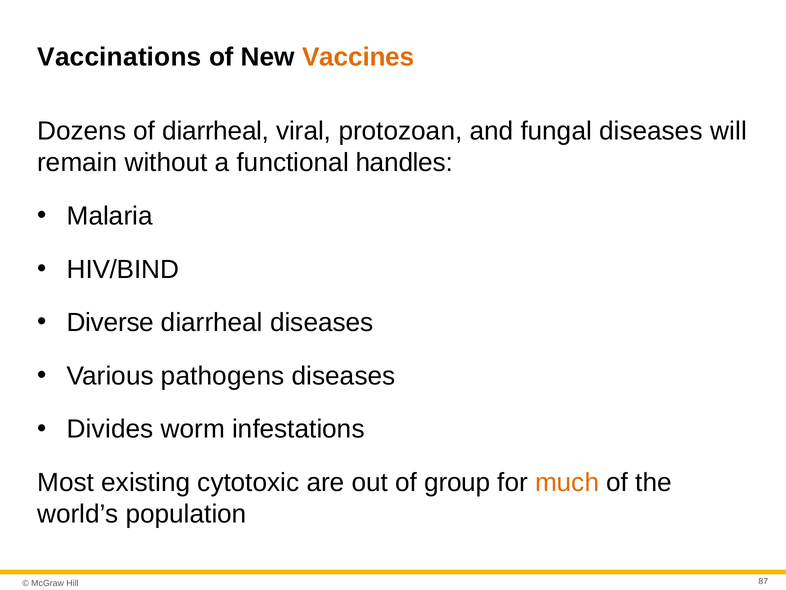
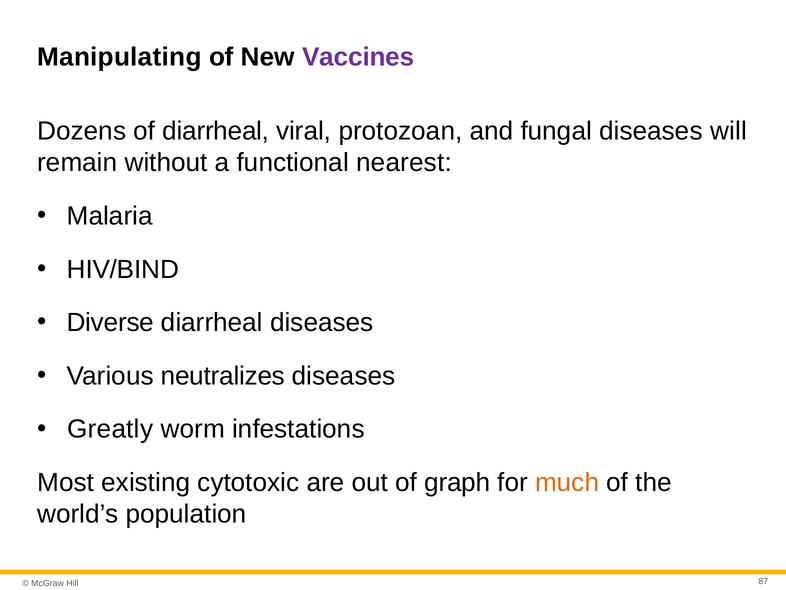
Vaccinations: Vaccinations -> Manipulating
Vaccines colour: orange -> purple
handles: handles -> nearest
pathogens: pathogens -> neutralizes
Divides: Divides -> Greatly
group: group -> graph
